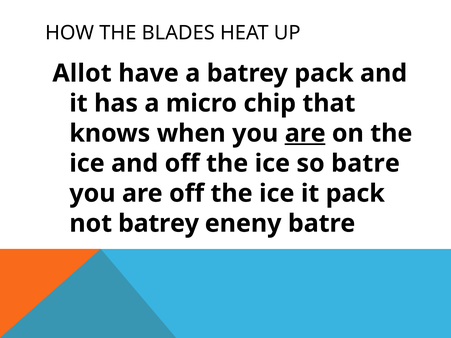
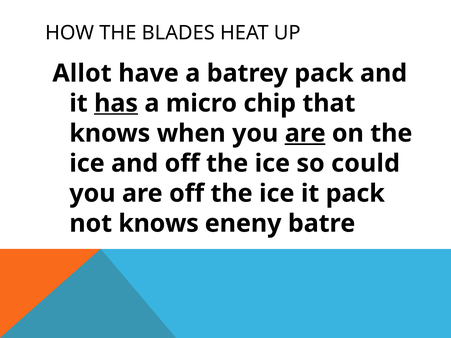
has underline: none -> present
so batre: batre -> could
not batrey: batrey -> knows
